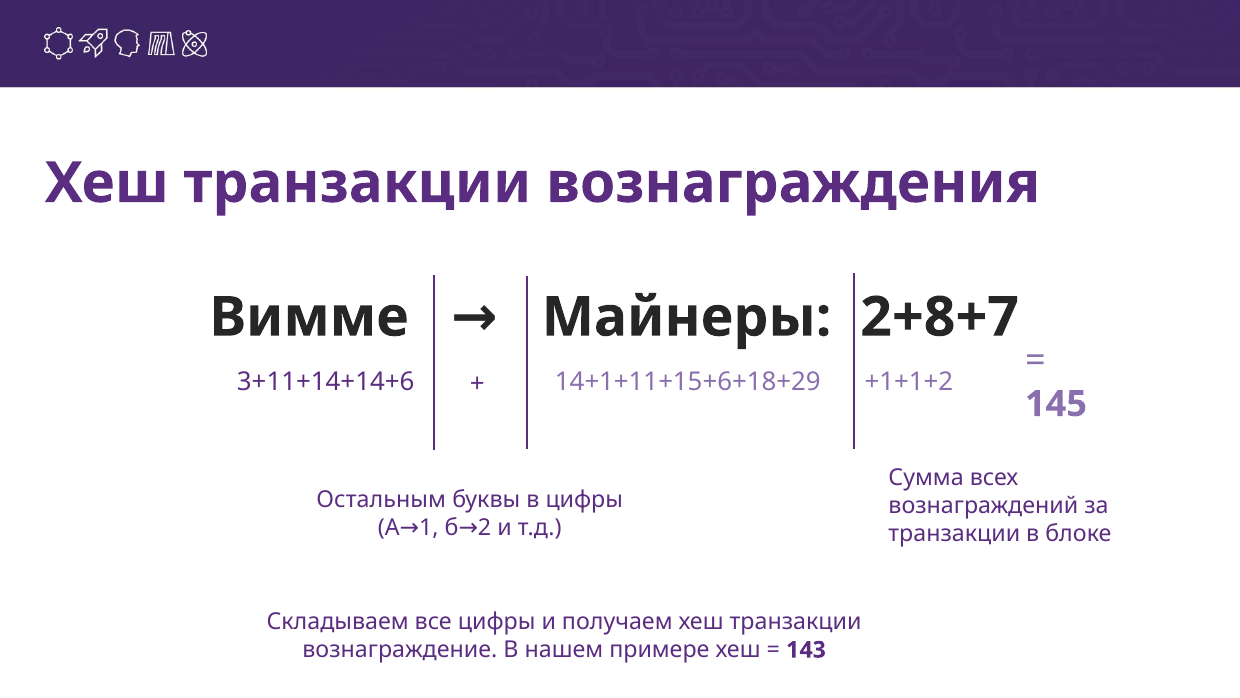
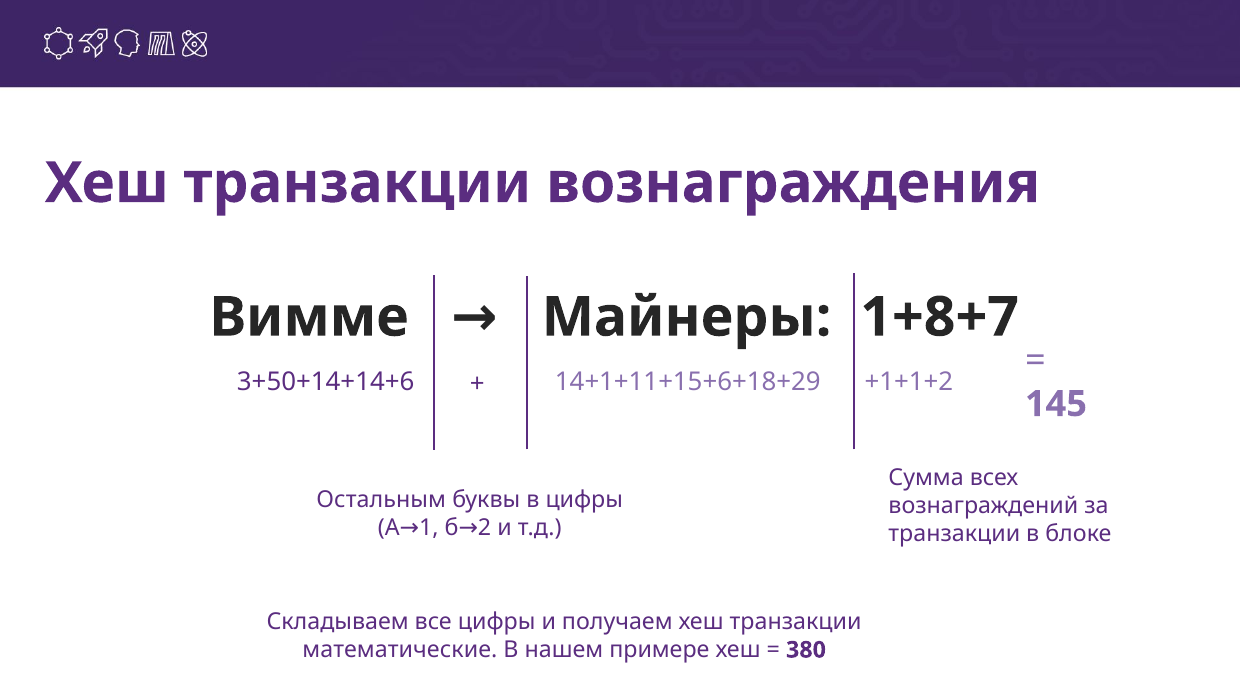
2+8+7: 2+8+7 -> 1+8+7
3+11+14+14+6: 3+11+14+14+6 -> 3+50+14+14+6
вознаграждение: вознаграждение -> математические
143: 143 -> 380
